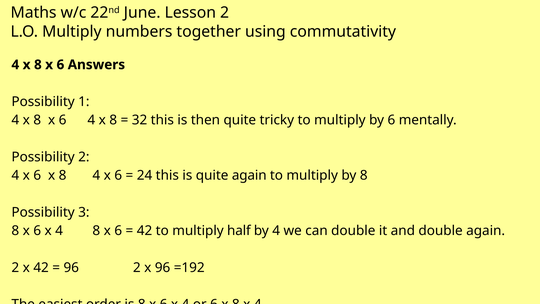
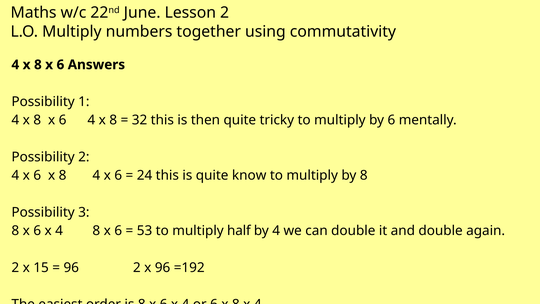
quite again: again -> know
42 at (145, 231): 42 -> 53
x 42: 42 -> 15
